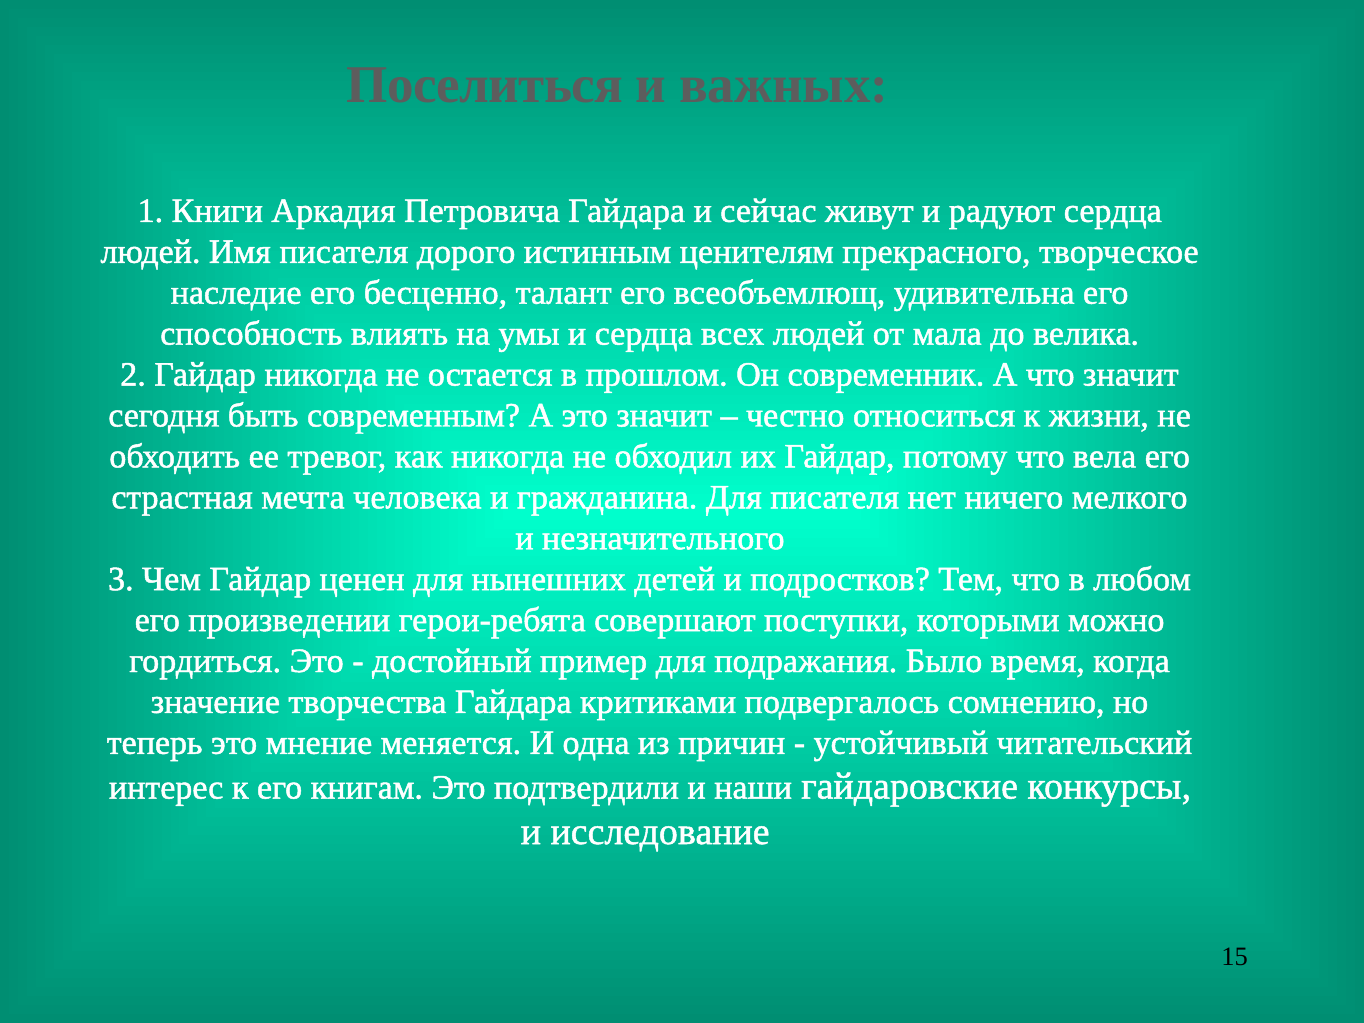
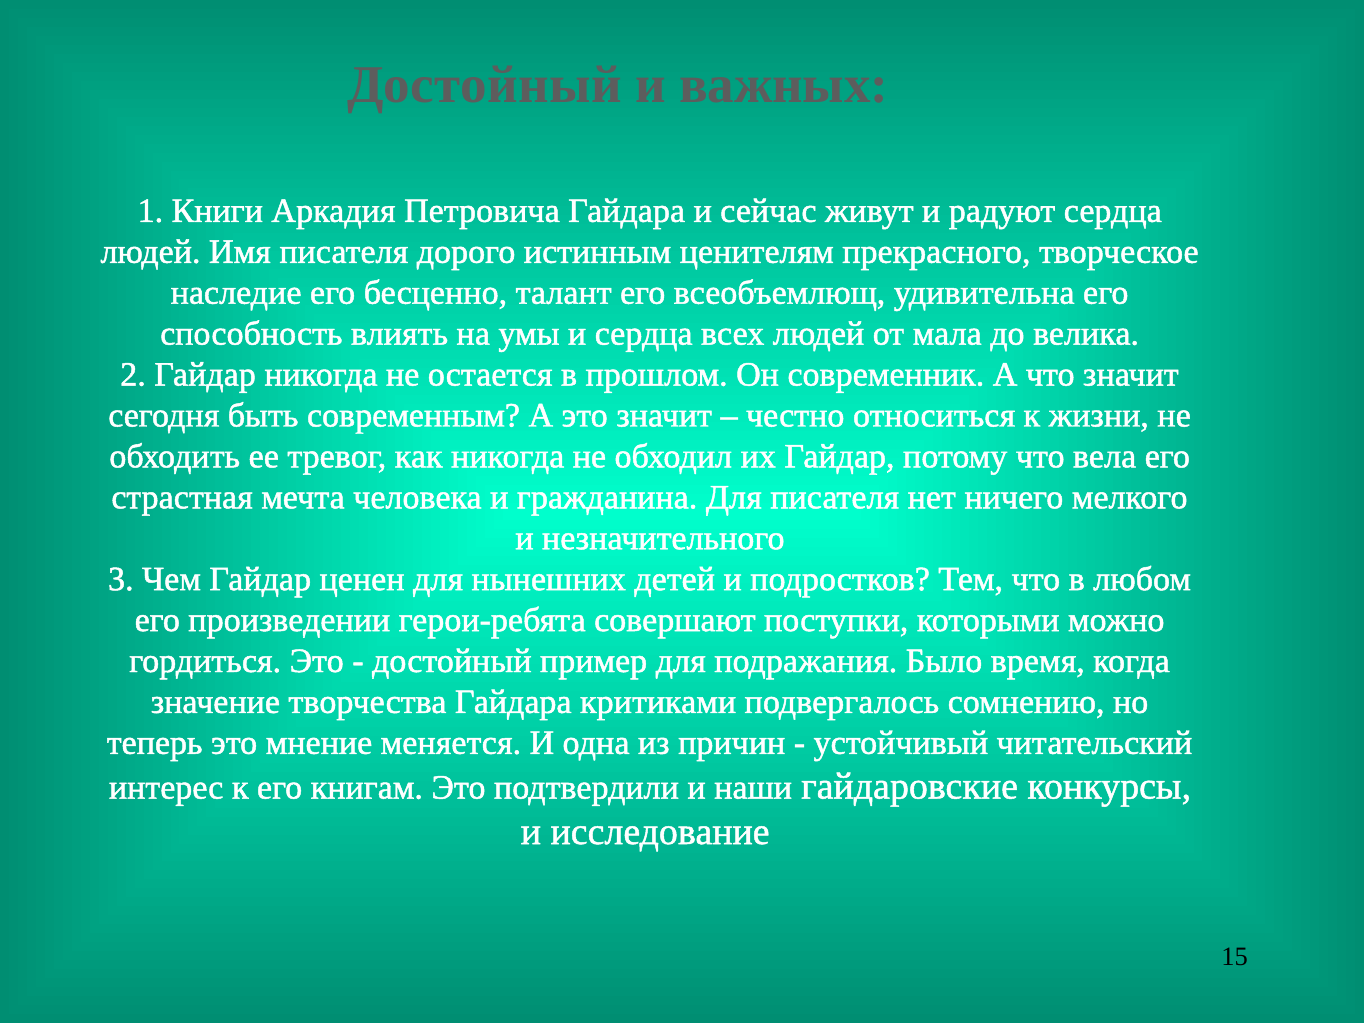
Поселиться at (485, 85): Поселиться -> Достойный
